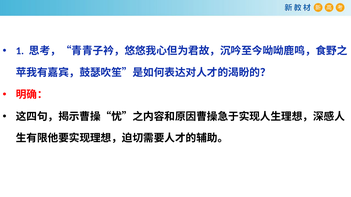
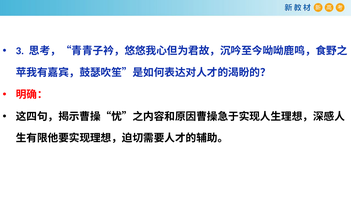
1: 1 -> 3
